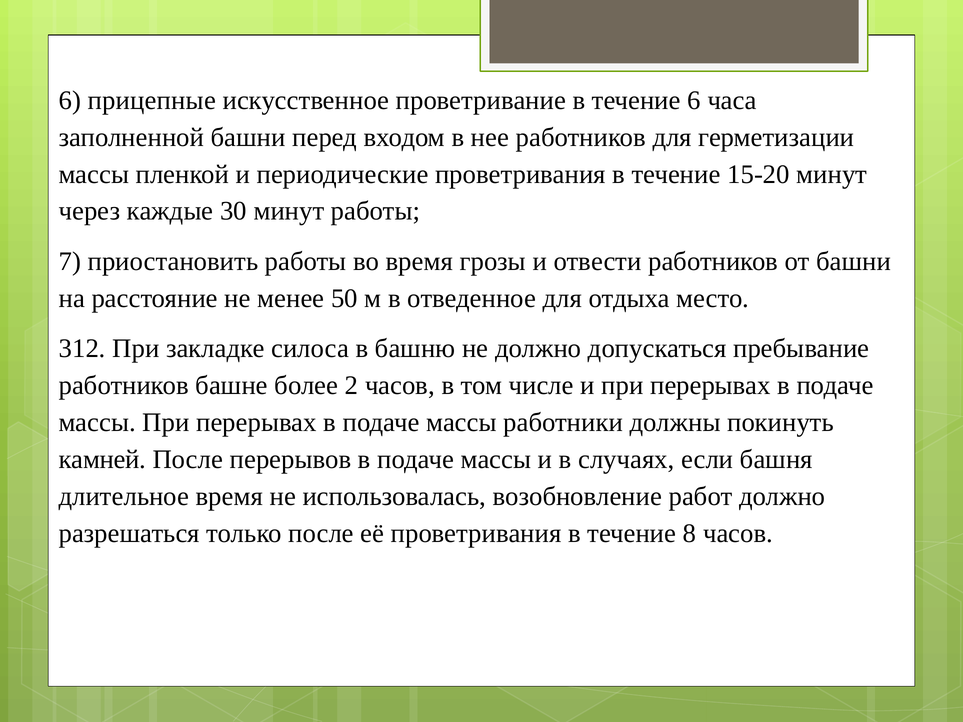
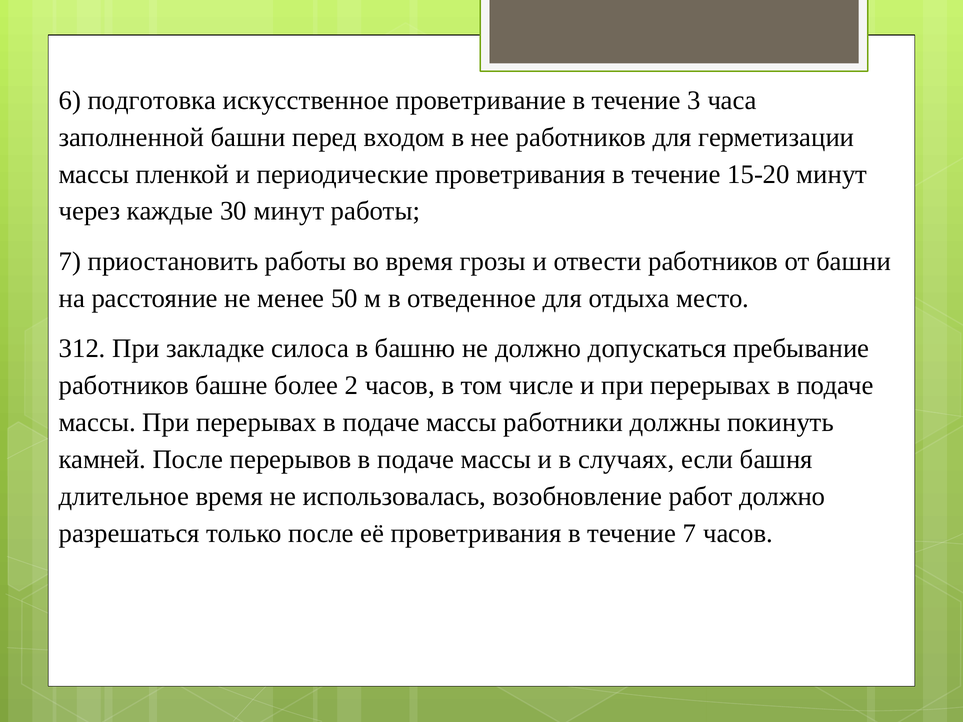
прицепные: прицепные -> подготовка
течение 6: 6 -> 3
течение 8: 8 -> 7
